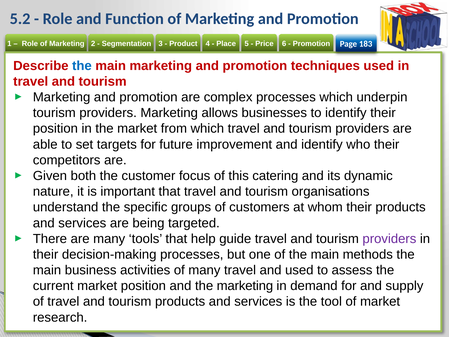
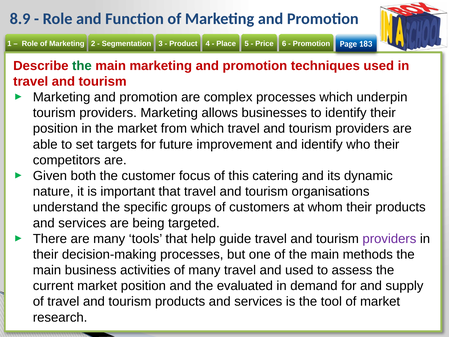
5.2: 5.2 -> 8.9
the at (82, 66) colour: blue -> green
the marketing: marketing -> evaluated
